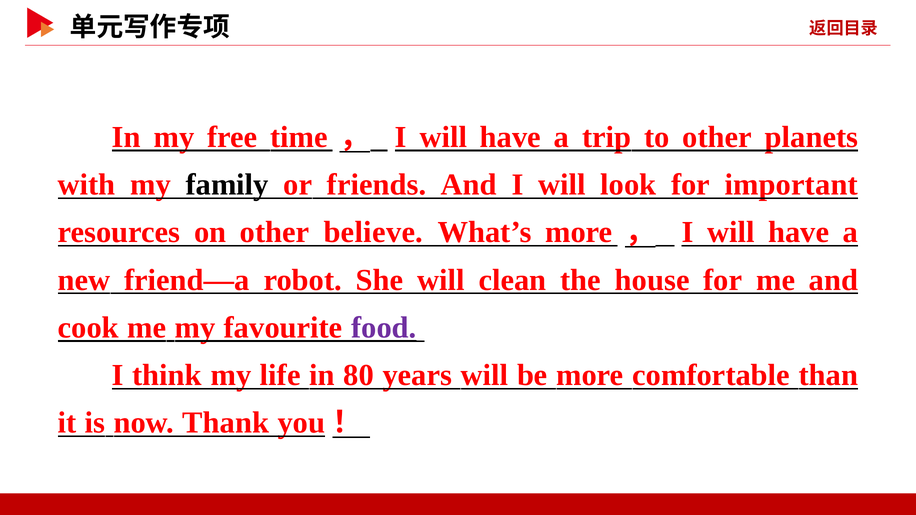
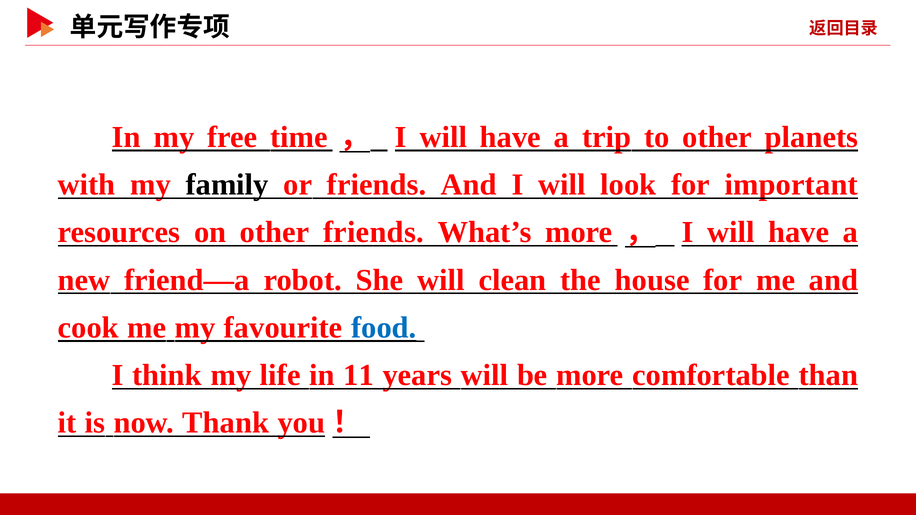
other believe: believe -> friends
food colour: purple -> blue
80: 80 -> 11
